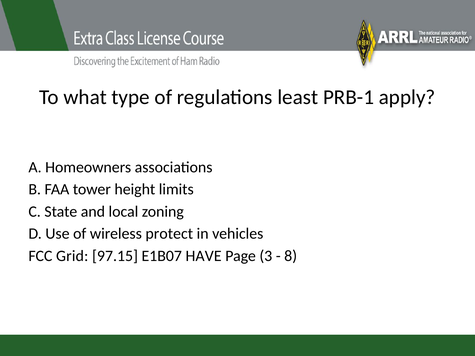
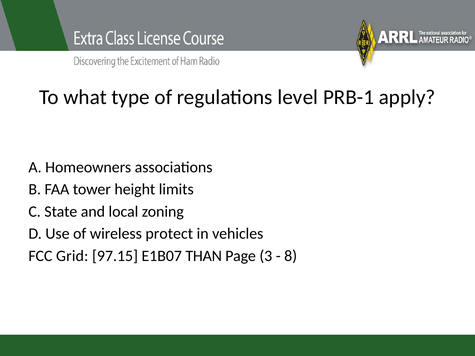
least: least -> level
HAVE: HAVE -> THAN
